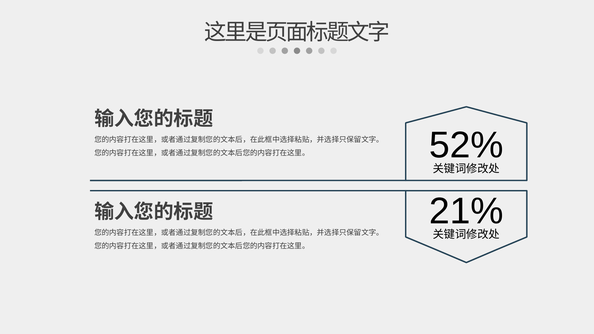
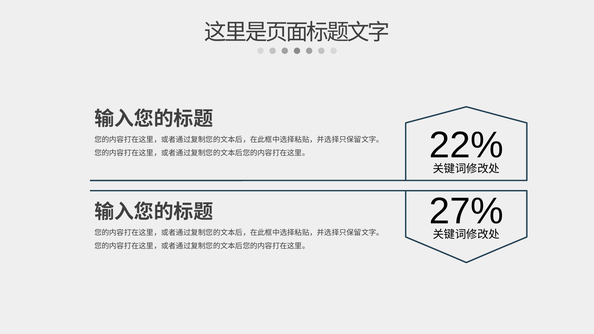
52%: 52% -> 22%
21%: 21% -> 27%
